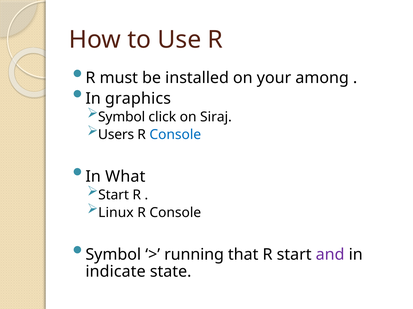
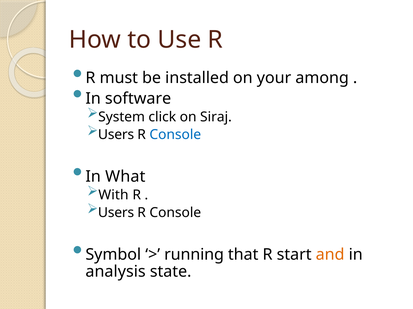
graphics: graphics -> software
Symbol at (122, 117): Symbol -> System
Start at (114, 195): Start -> With
Linux at (116, 213): Linux -> Users
and colour: purple -> orange
indicate: indicate -> analysis
